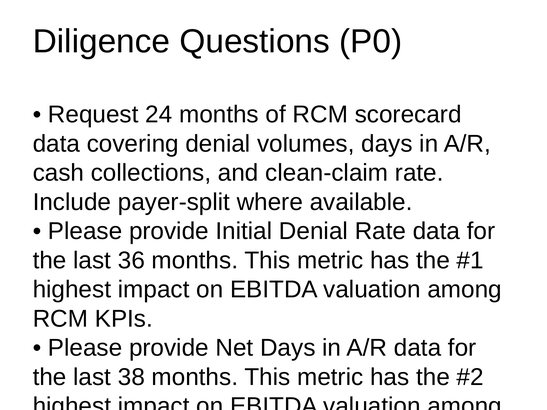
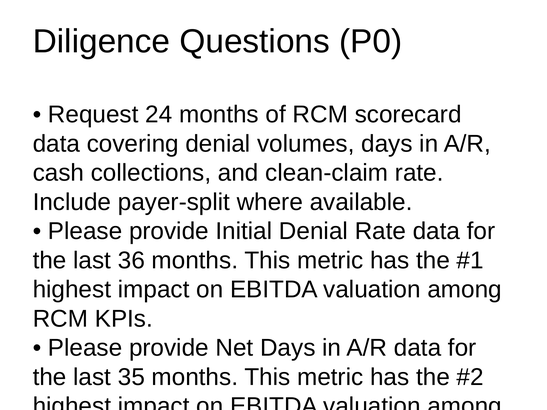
38: 38 -> 35
